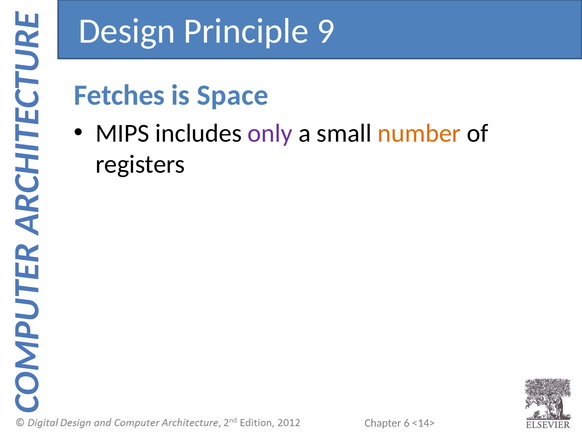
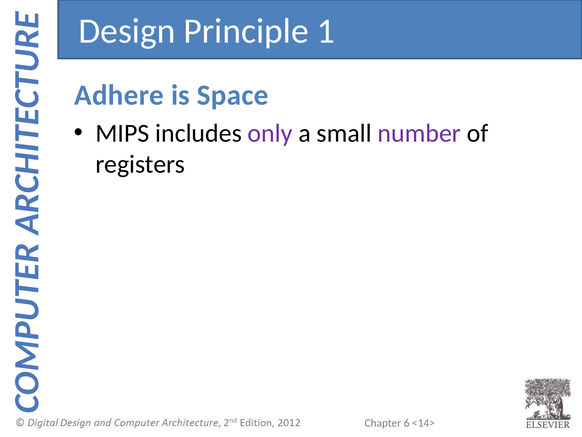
9: 9 -> 1
Fetches: Fetches -> Adhere
number colour: orange -> purple
